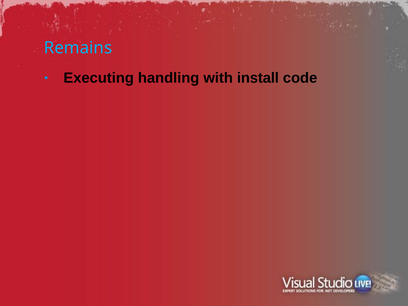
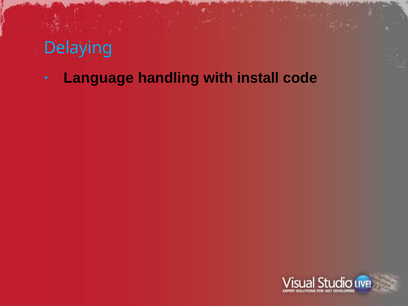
Remains: Remains -> Delaying
Executing: Executing -> Language
